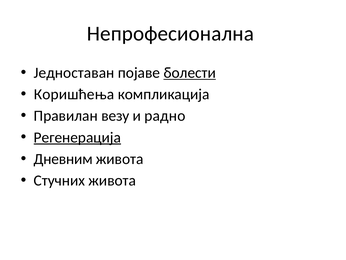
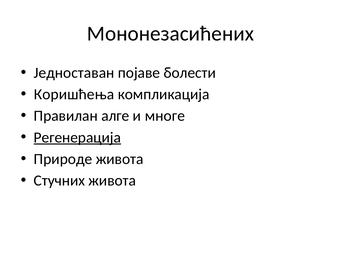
Непрофесионална: Непрофесионална -> Мононезасићених
болести underline: present -> none
везу: везу -> алге
радно: радно -> многе
Дневним: Дневним -> Природе
